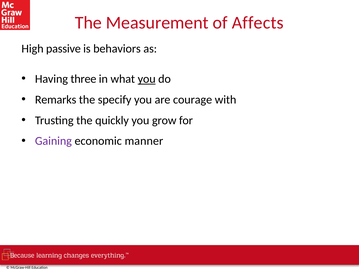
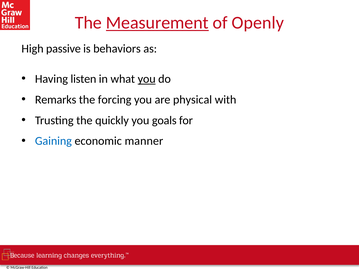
Measurement underline: none -> present
Affects: Affects -> Openly
three: three -> listen
specify: specify -> forcing
courage: courage -> physical
grow: grow -> goals
Gaining colour: purple -> blue
